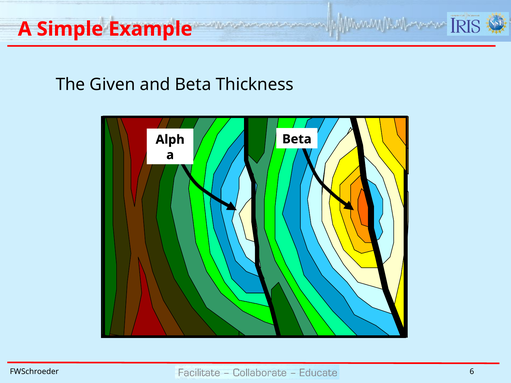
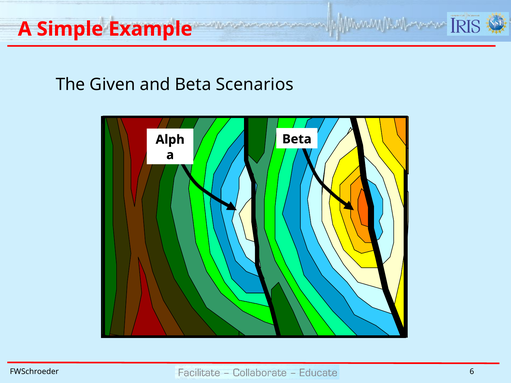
Thickness: Thickness -> Scenarios
